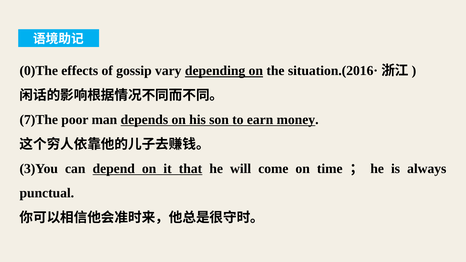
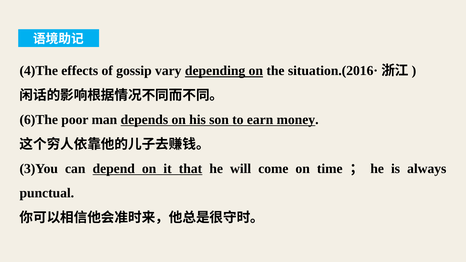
0)The: 0)The -> 4)The
7)The: 7)The -> 6)The
